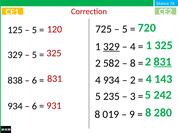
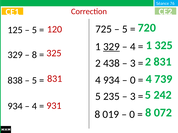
5 at (34, 55): 5 -> 8
831 at (163, 62) underline: present -> none
582: 582 -> 438
8 at (133, 63): 8 -> 3
143: 143 -> 739
2 at (133, 80): 2 -> 0
6 at (34, 81): 6 -> 5
6 at (34, 107): 6 -> 4
280: 280 -> 072
9 at (132, 115): 9 -> 0
